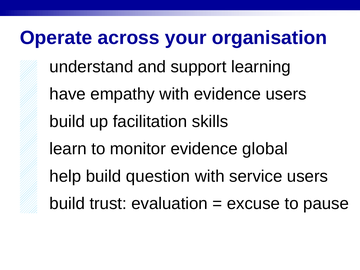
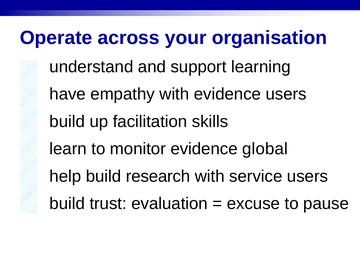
question: question -> research
